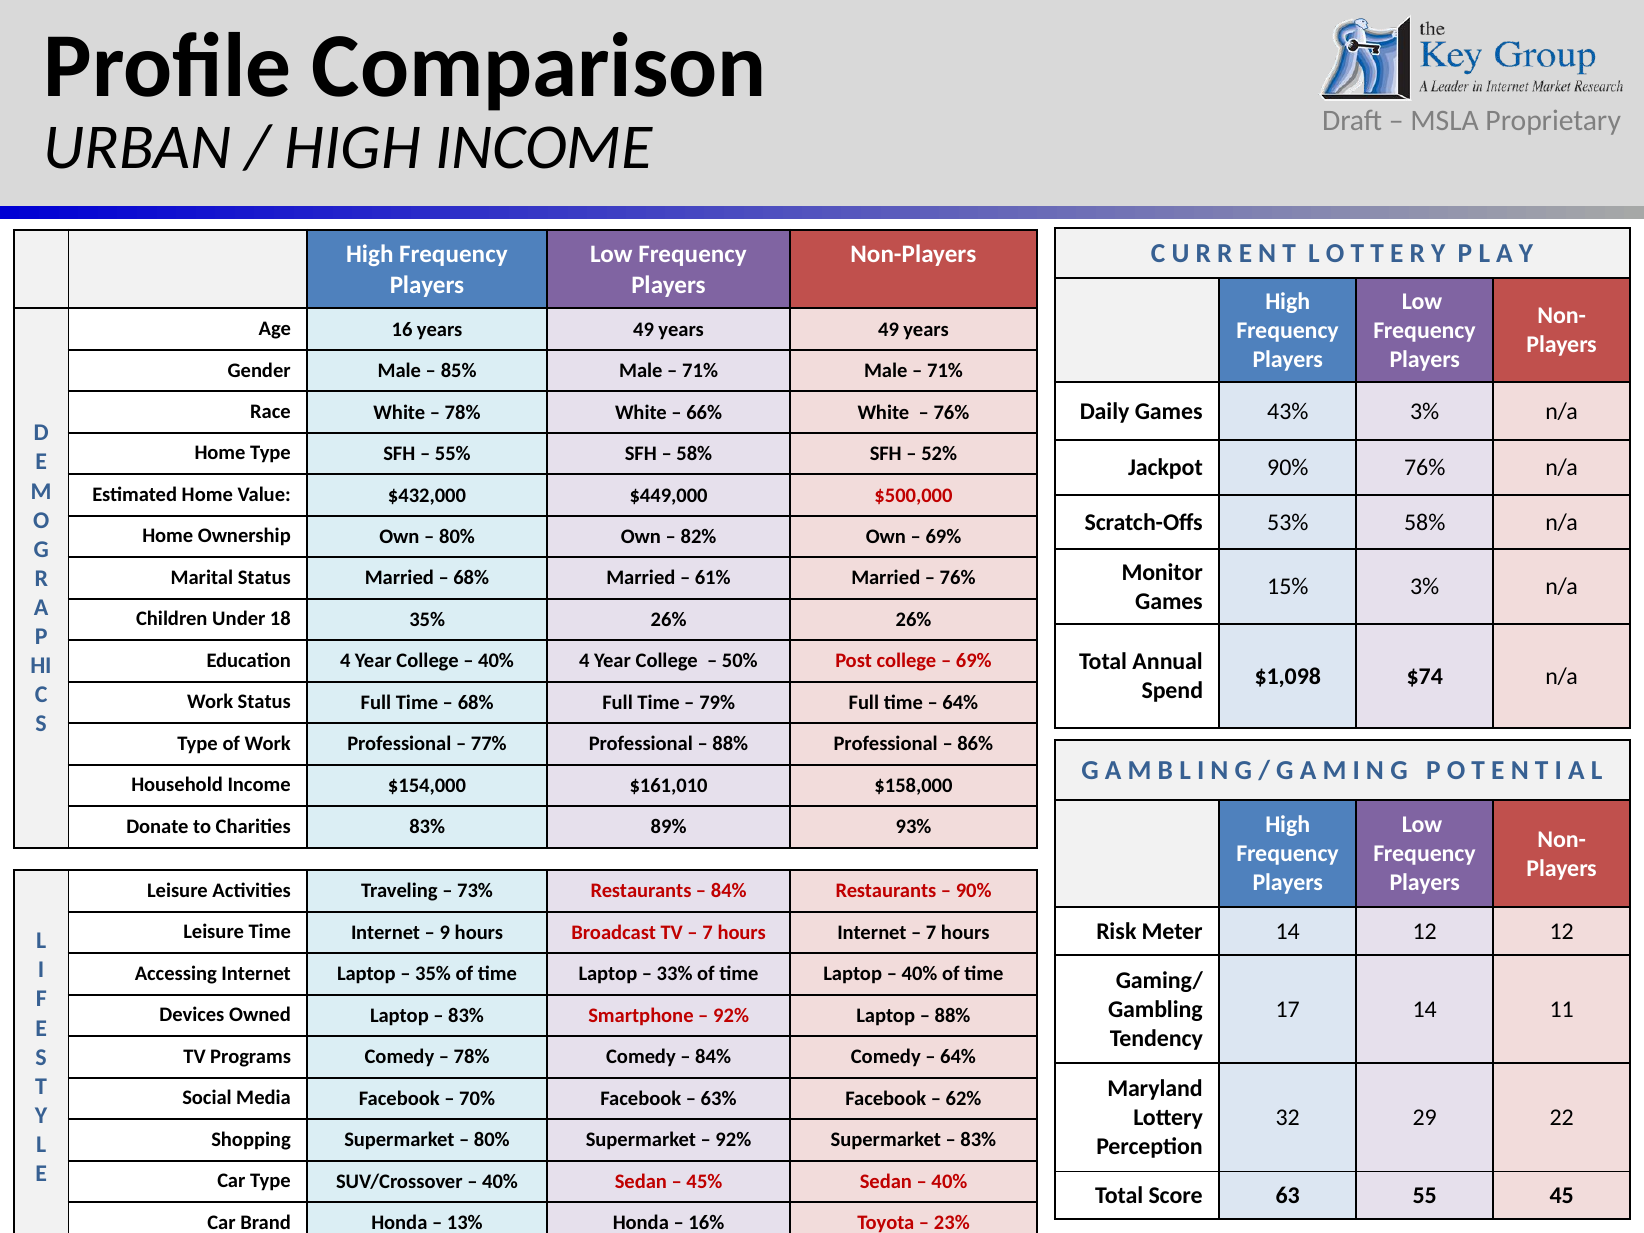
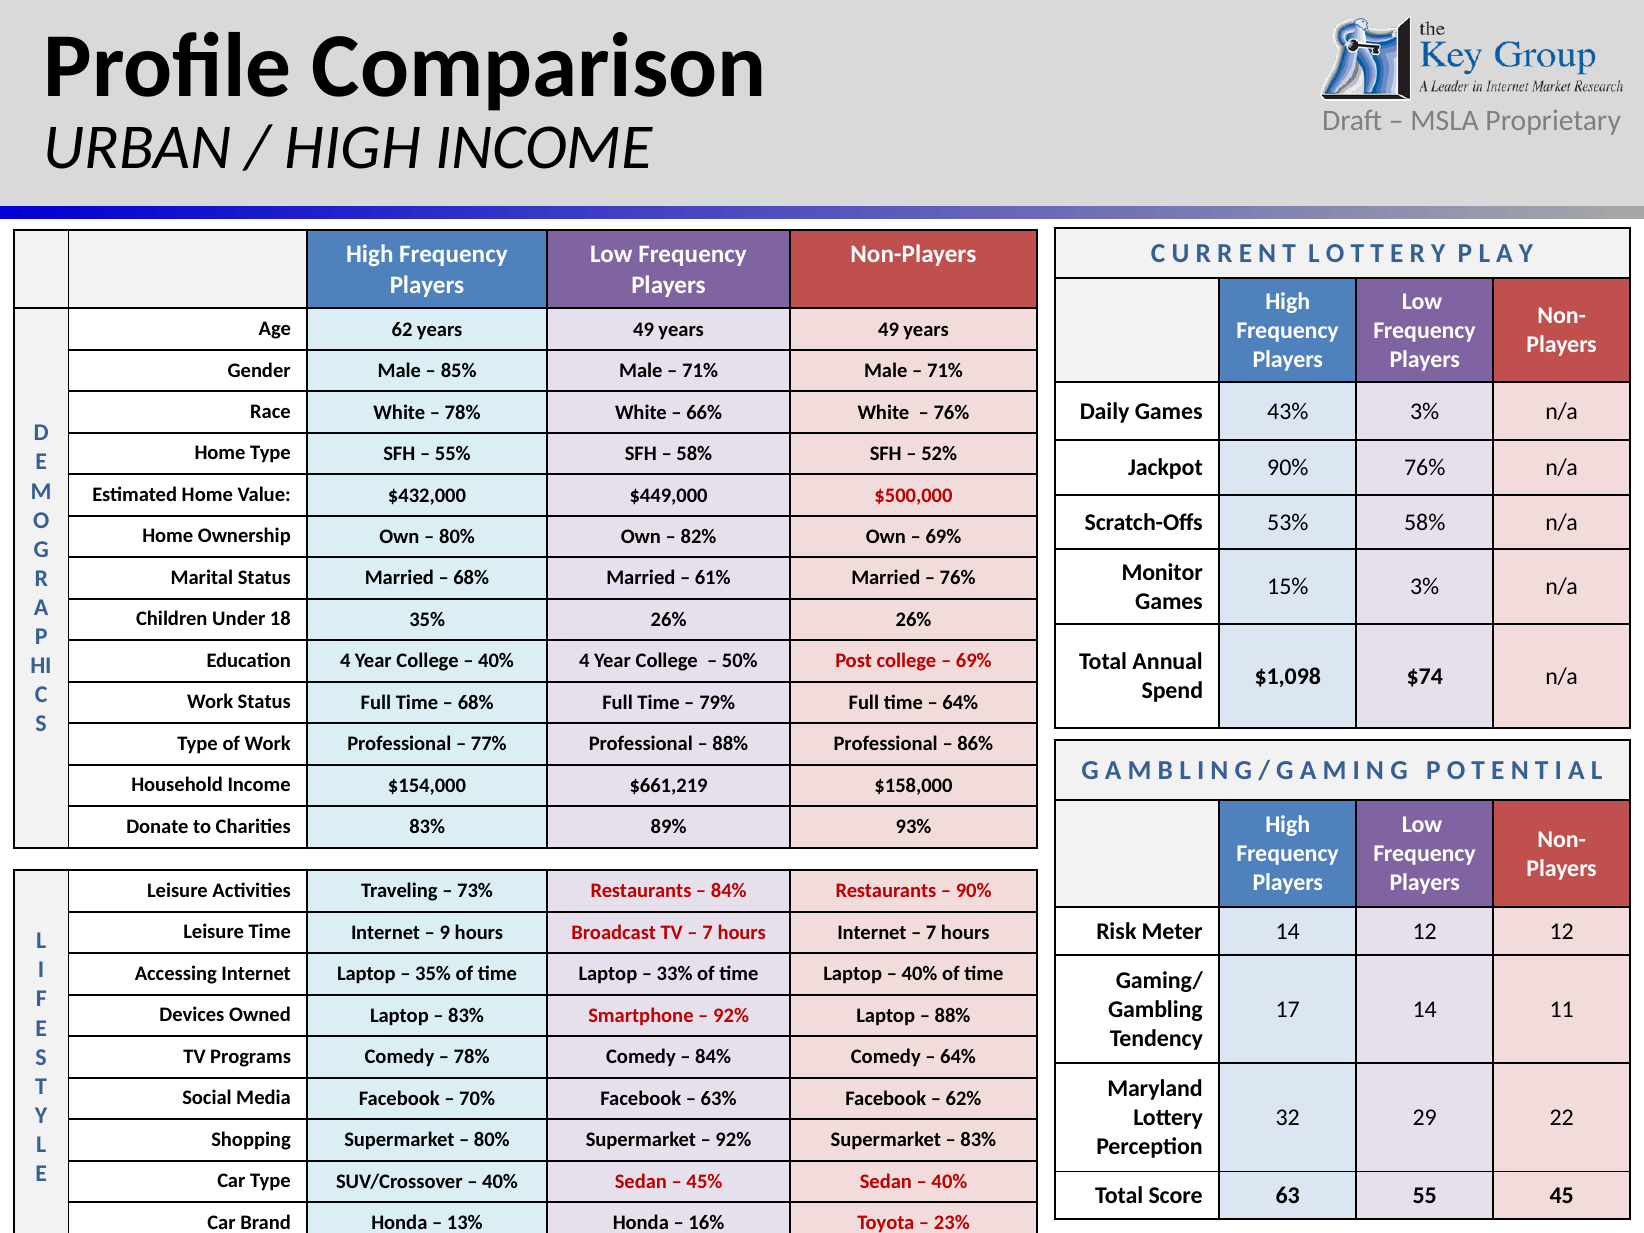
16: 16 -> 62
$161,010: $161,010 -> $661,219
